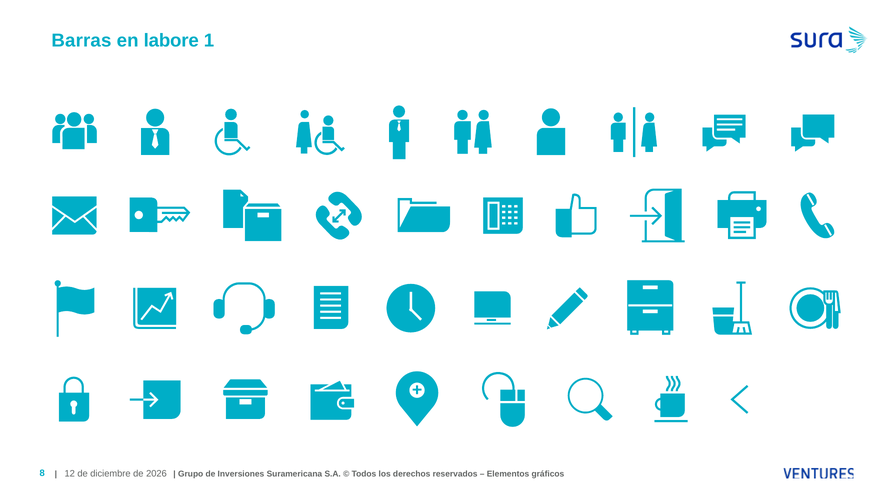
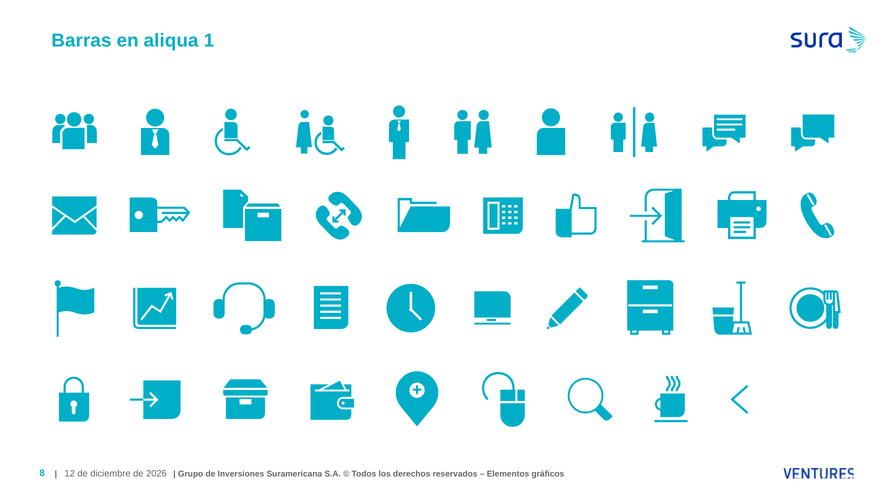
labore: labore -> aliqua
